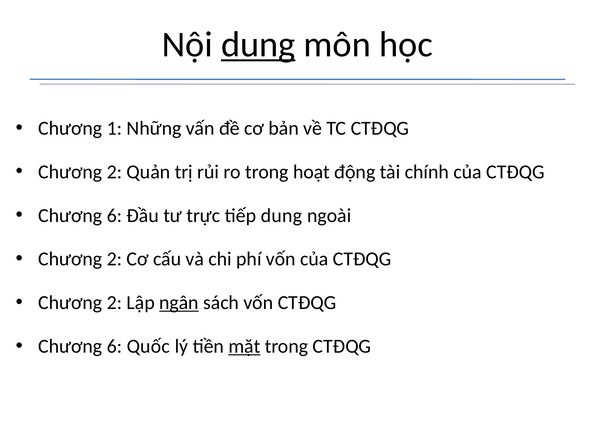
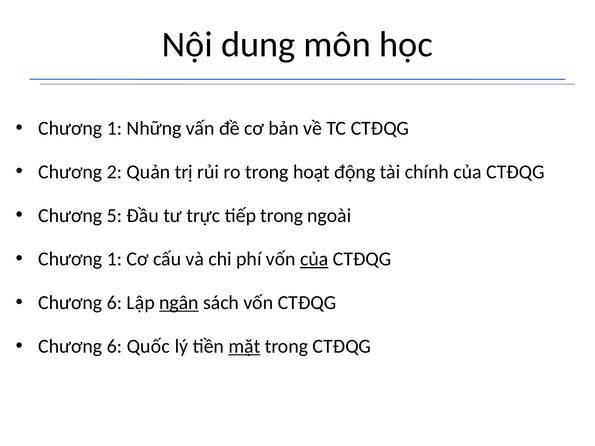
dung at (258, 45) underline: present -> none
6 at (114, 216): 6 -> 5
tiếp dung: dung -> trong
2 at (114, 259): 2 -> 1
của at (314, 259) underline: none -> present
2 at (114, 303): 2 -> 6
